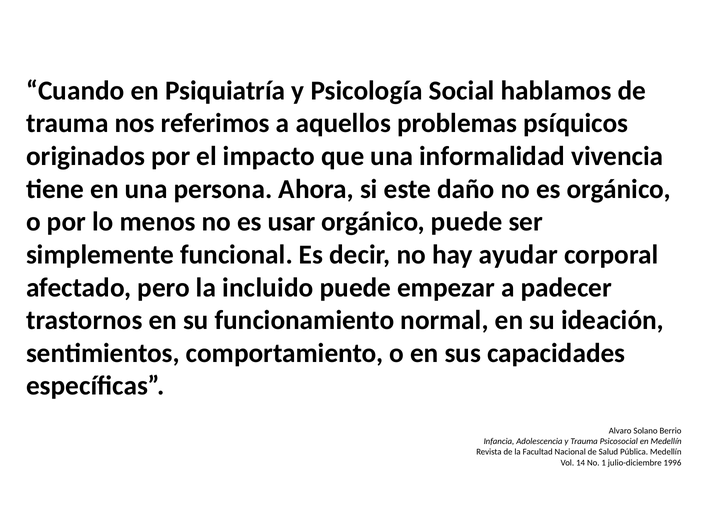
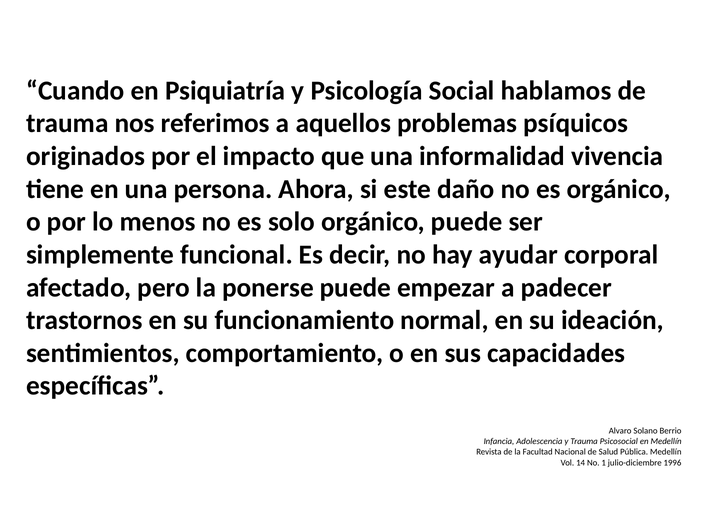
usar: usar -> solo
incluido: incluido -> ponerse
